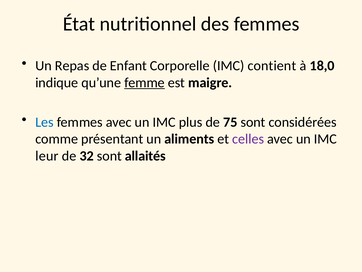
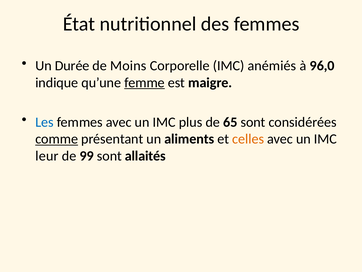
Repas: Repas -> Durée
Enfant: Enfant -> Moins
contient: contient -> anémiés
18,0: 18,0 -> 96,0
75: 75 -> 65
comme underline: none -> present
celles colour: purple -> orange
32: 32 -> 99
